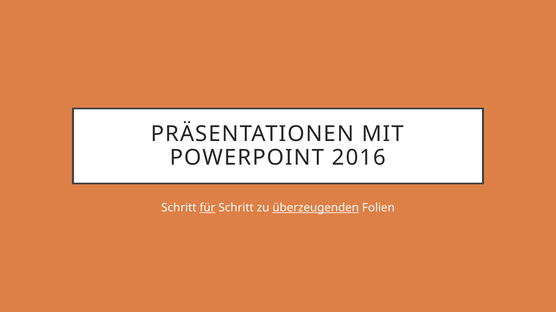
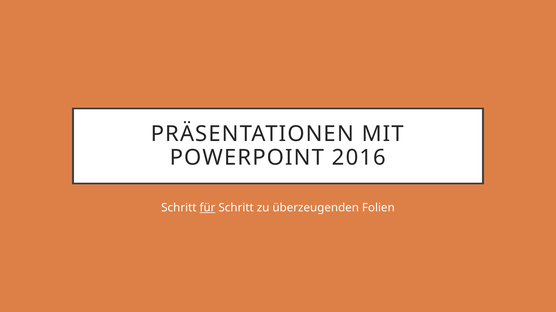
überzeugenden underline: present -> none
